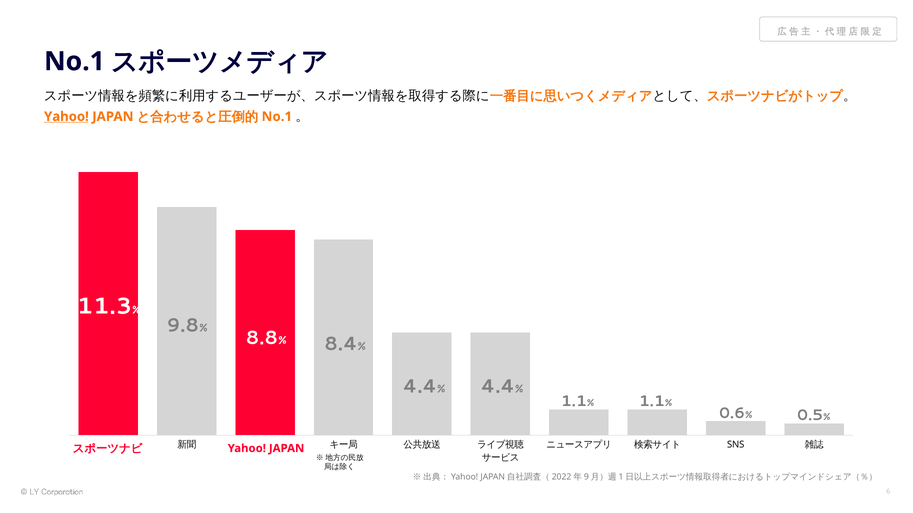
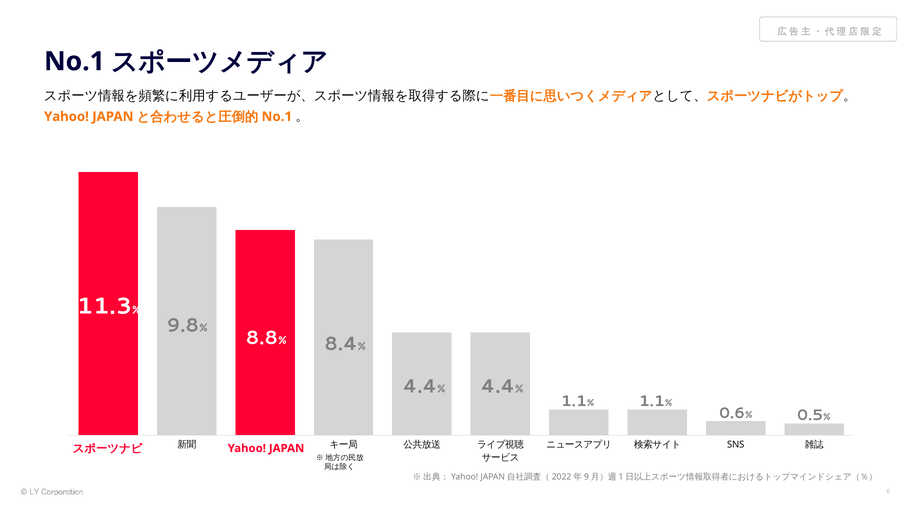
Yahoo at (66, 117) underline: present -> none
